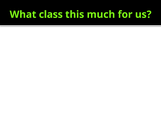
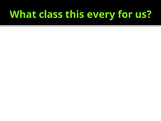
much: much -> every
